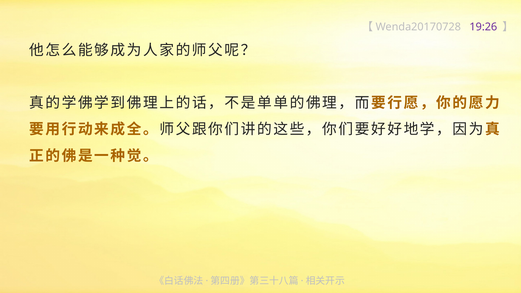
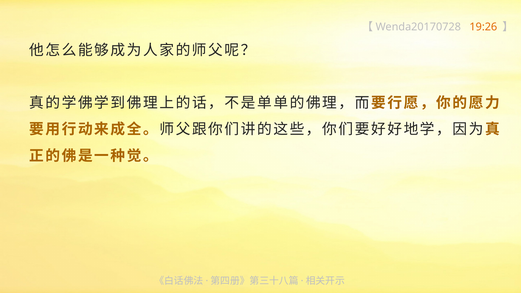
19:26 colour: purple -> orange
